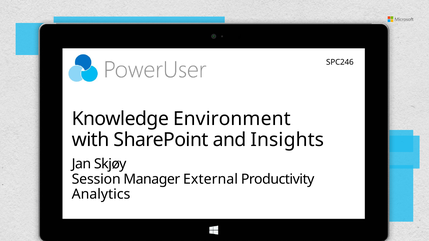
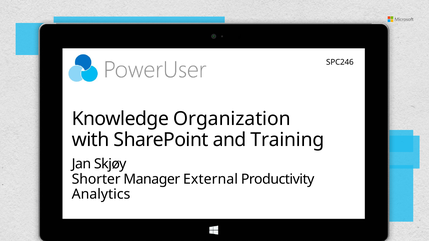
Environment: Environment -> Organization
Insights: Insights -> Training
Session: Session -> Shorter
